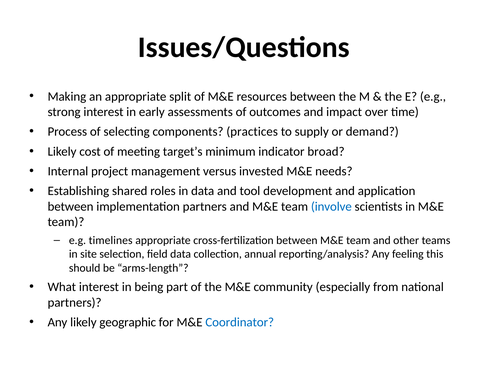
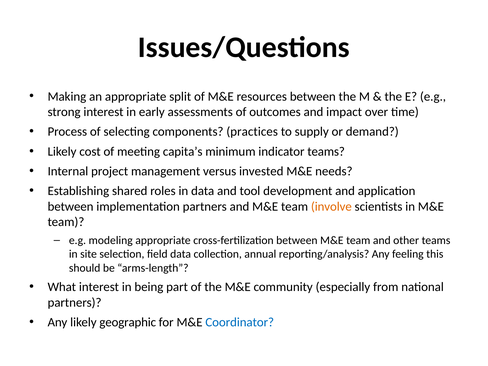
target’s: target’s -> capita’s
indicator broad: broad -> teams
involve colour: blue -> orange
timelines: timelines -> modeling
